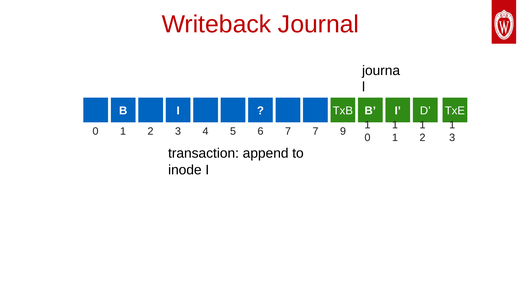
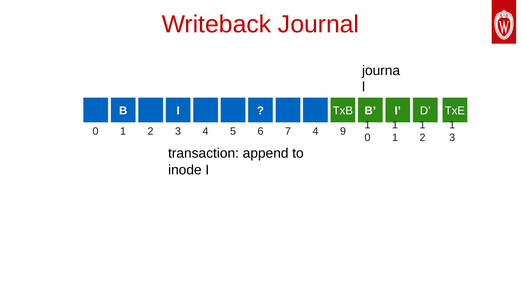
7 7: 7 -> 4
